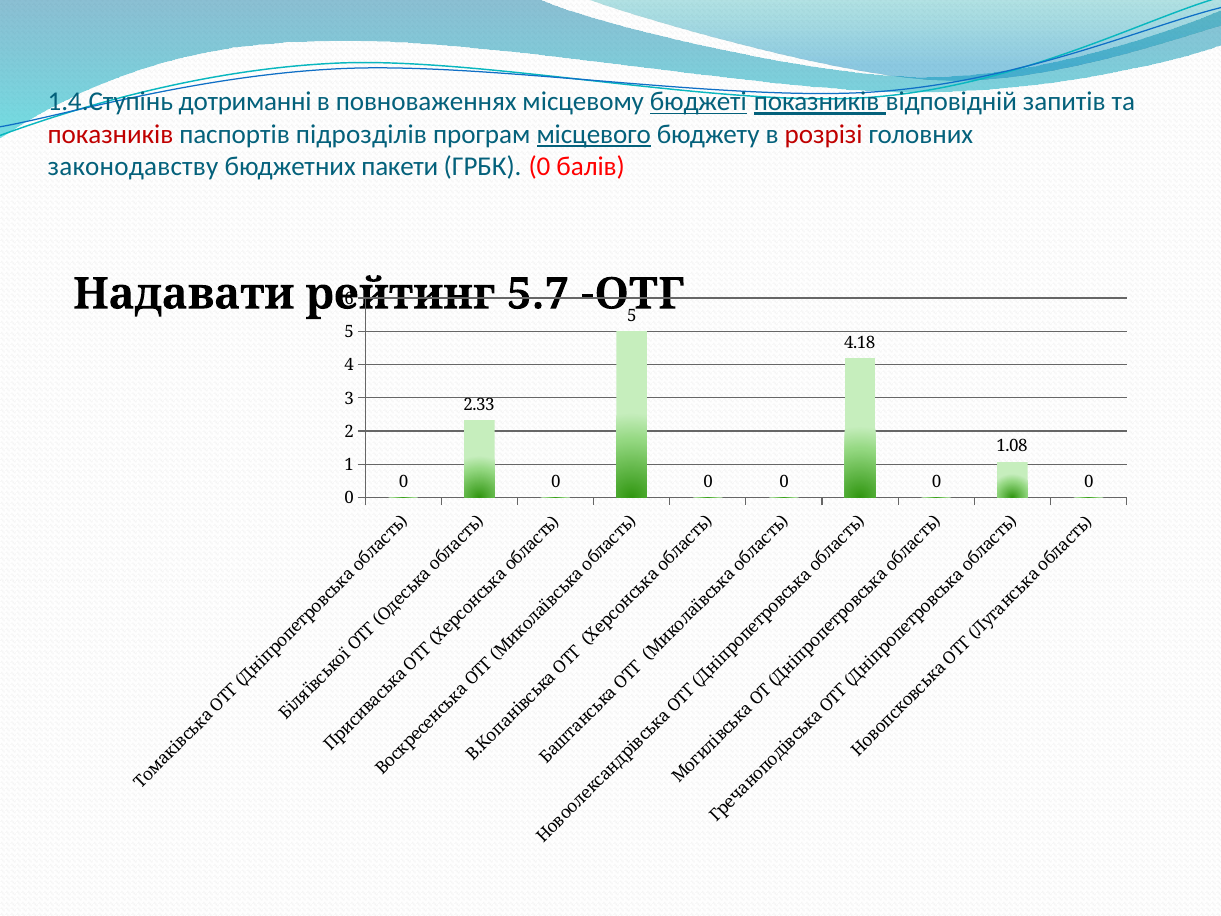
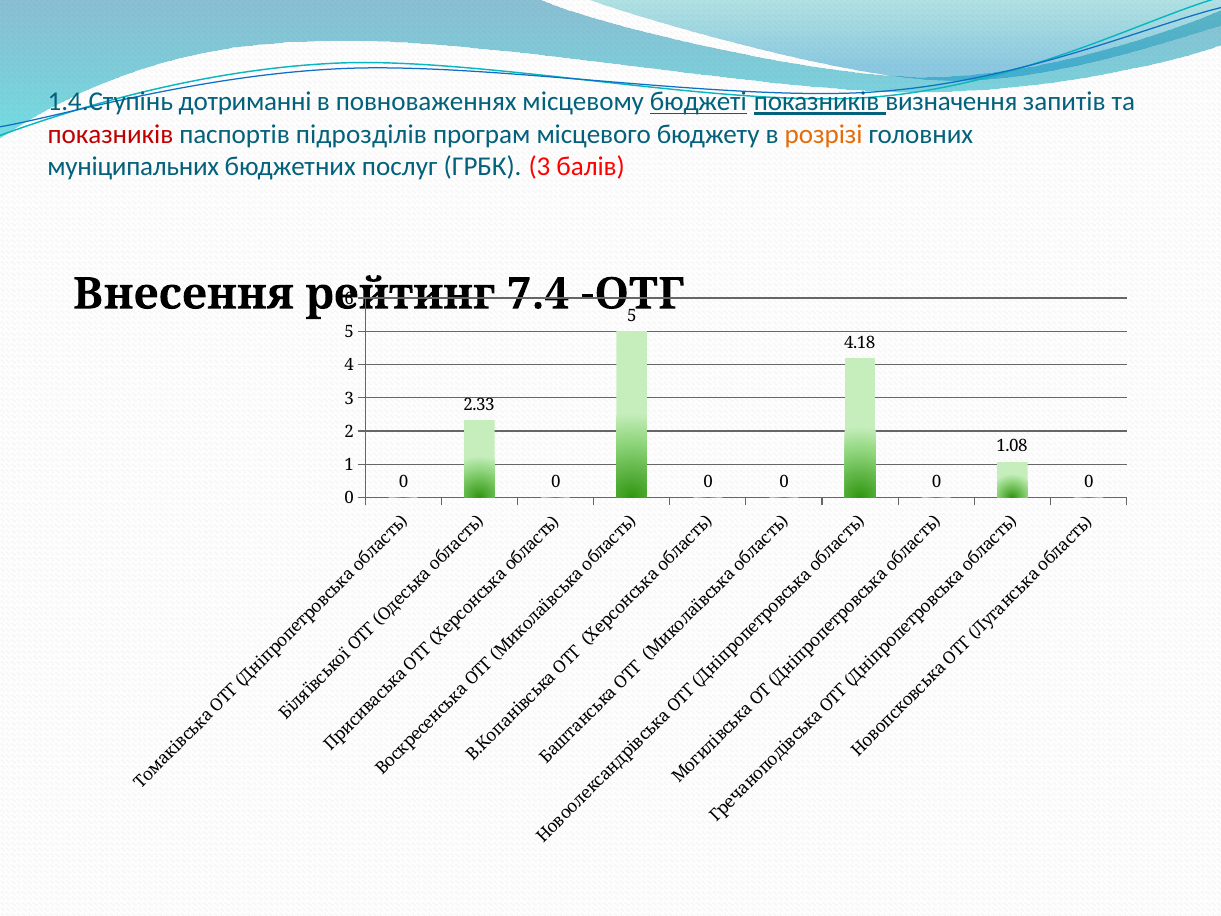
відповідній: відповідній -> визначення
місцевого underline: present -> none
розрізі colour: red -> orange
законодавству: законодавству -> муніципальних
пакети: пакети -> послуг
ГРБК 0: 0 -> 3
Надавати: Надавати -> Внесення
5.7: 5.7 -> 7.4
